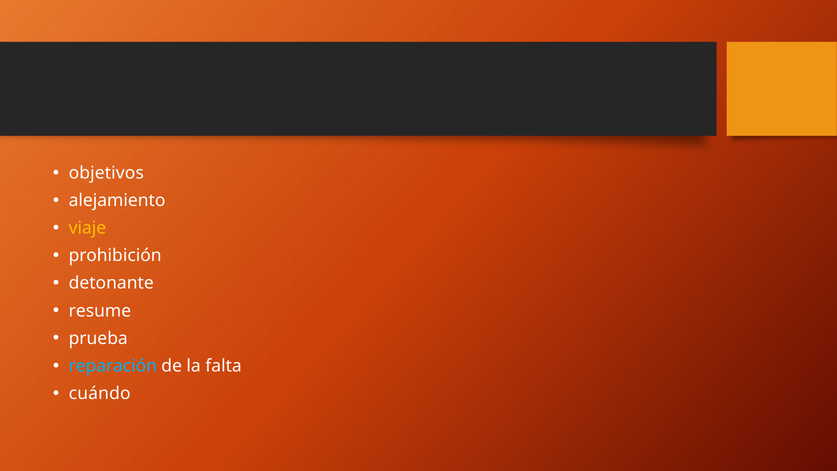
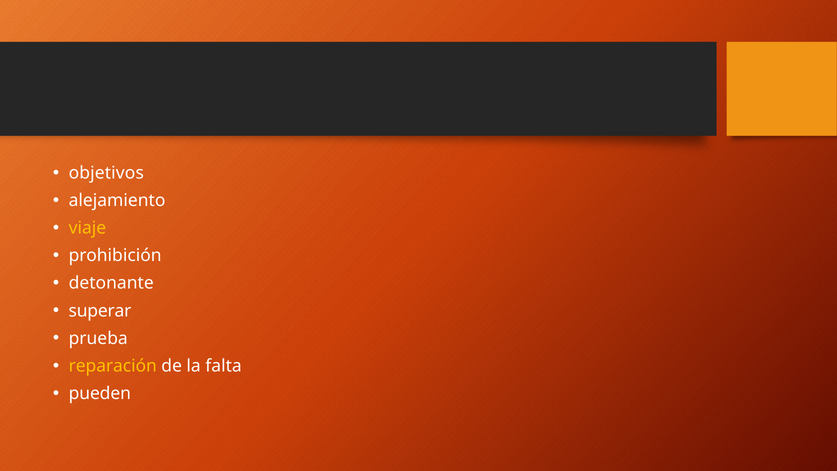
resume: resume -> superar
reparación colour: light blue -> yellow
cuándo: cuándo -> pueden
